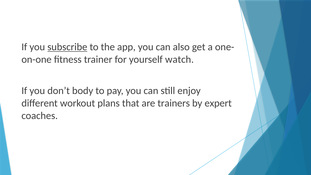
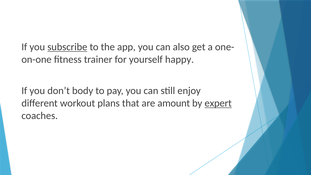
watch: watch -> happy
trainers: trainers -> amount
expert underline: none -> present
